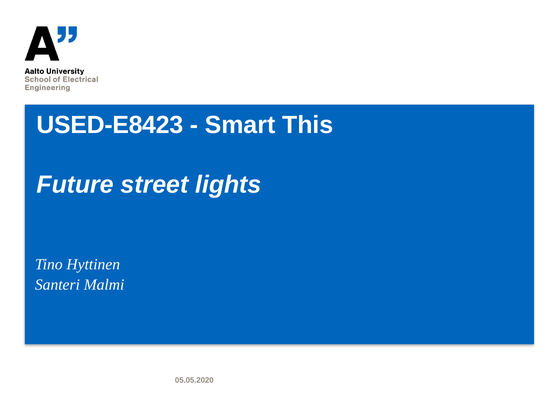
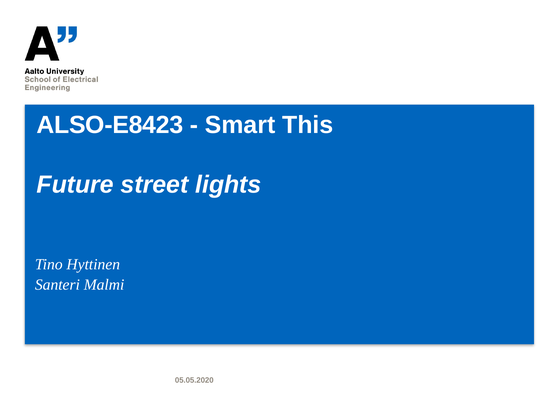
USED-E8423: USED-E8423 -> ALSO-E8423
